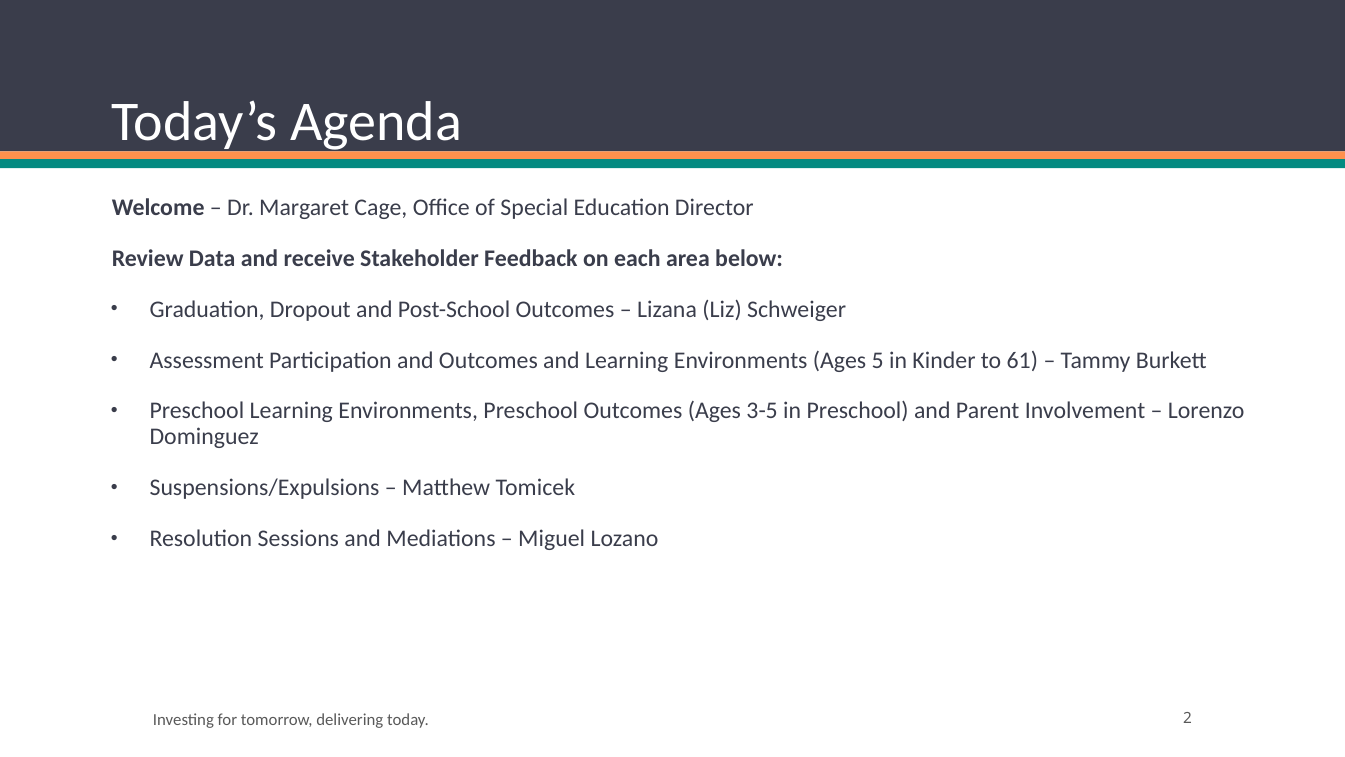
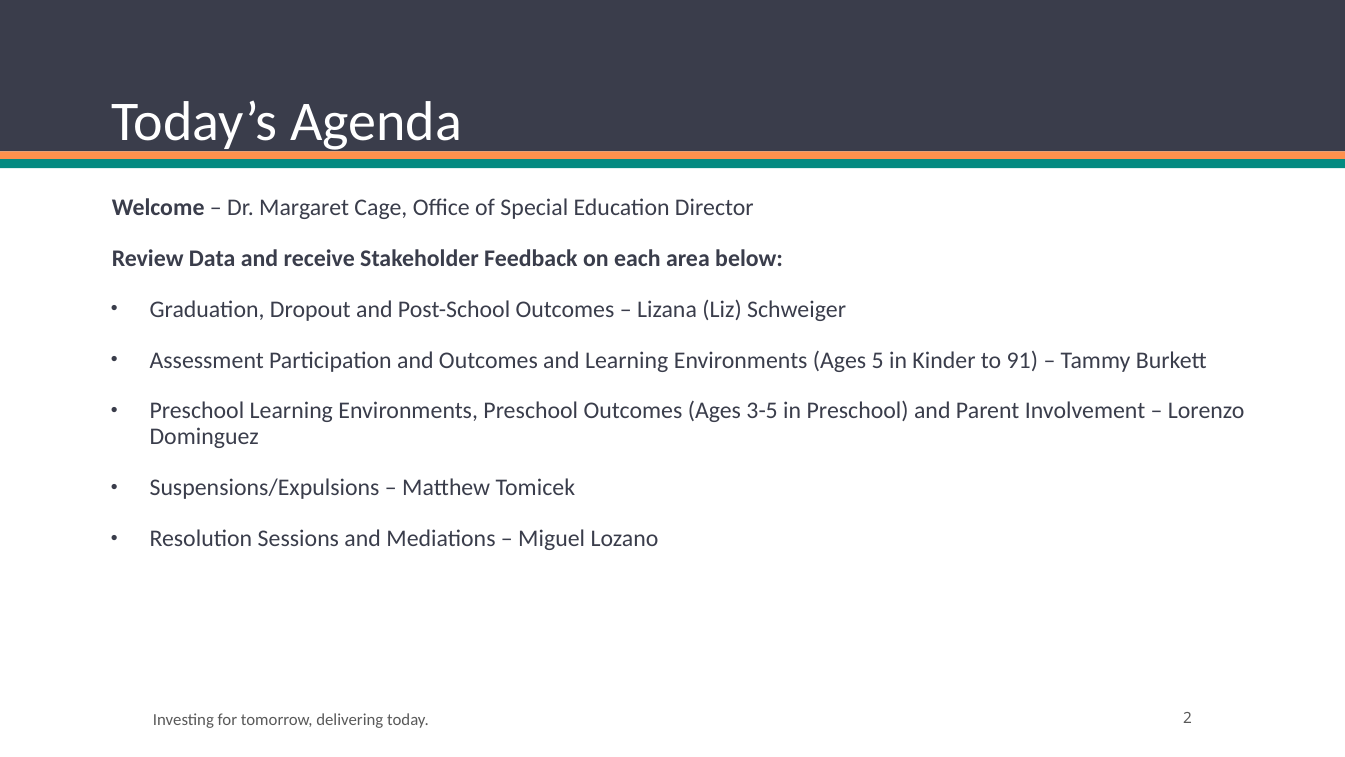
61: 61 -> 91
